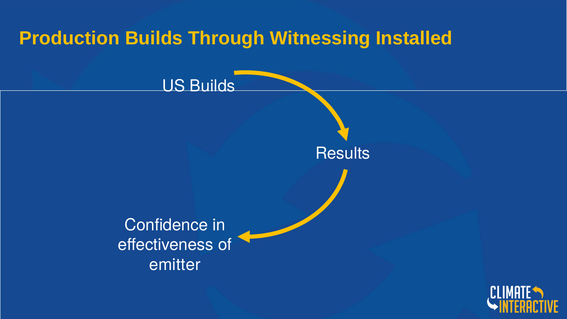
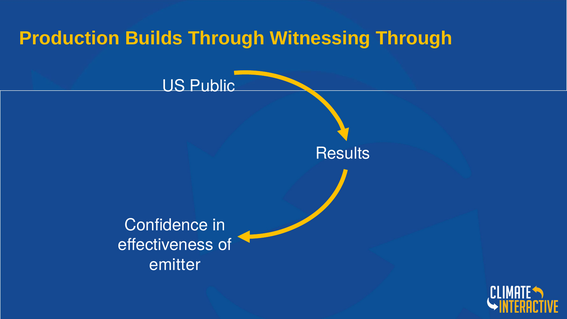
Witnessing Installed: Installed -> Through
US Builds: Builds -> Public
